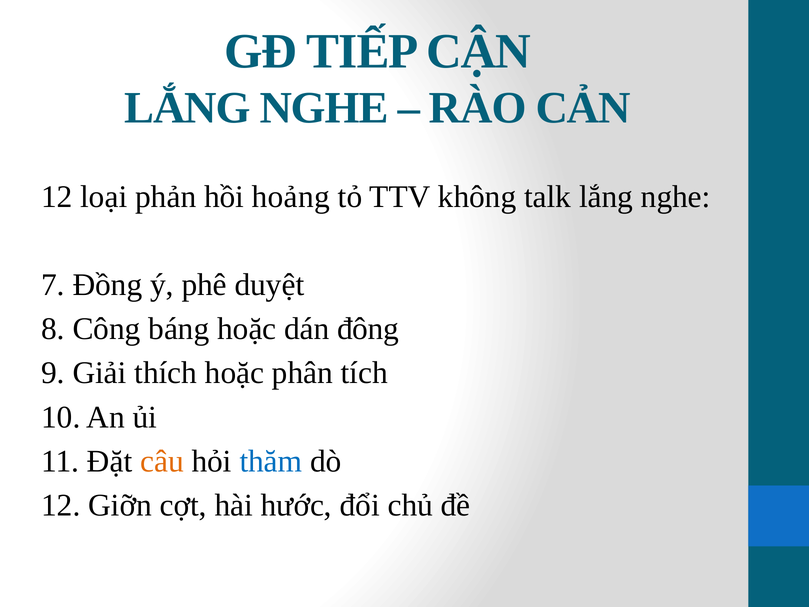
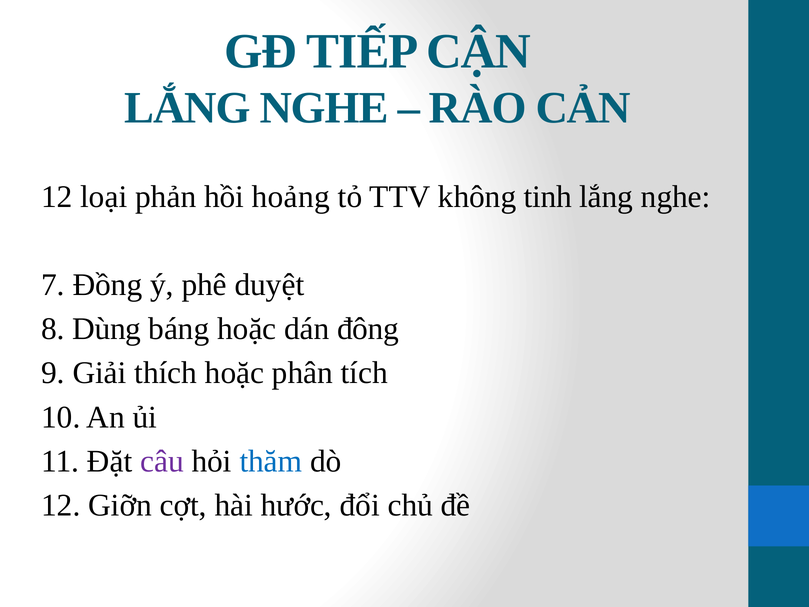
talk: talk -> tinh
Công: Công -> Dùng
câu colour: orange -> purple
